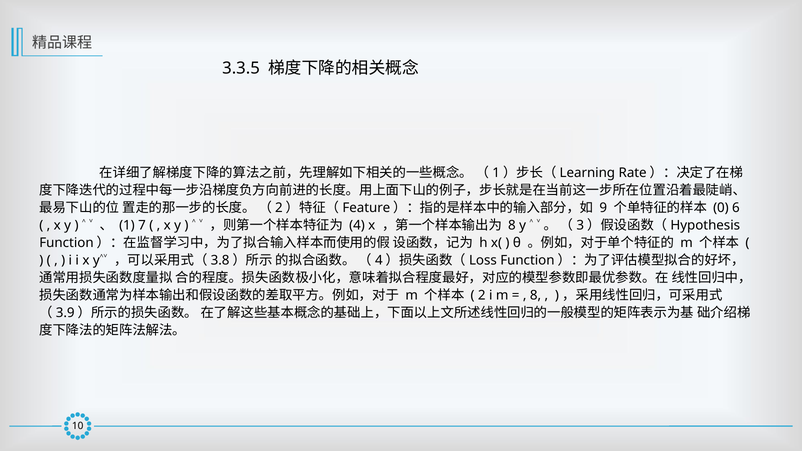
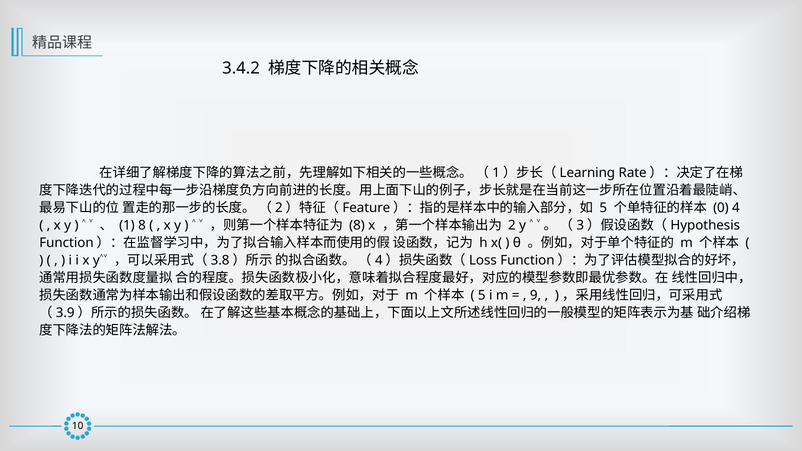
3.3.5: 3.3.5 -> 3.4.2
9 at (603, 208): 9 -> 5
6: 6 -> 4
1 7: 7 -> 8
4 at (357, 225): 4 -> 8
8 at (512, 225): 8 -> 2
2 at (482, 296): 2 -> 5
8 at (535, 296): 8 -> 9
